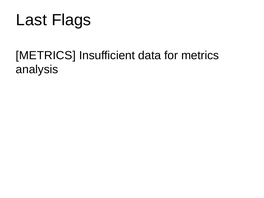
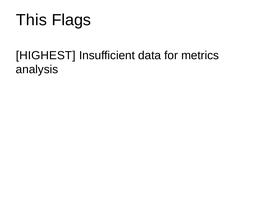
Last: Last -> This
METRICS at (46, 55): METRICS -> HIGHEST
